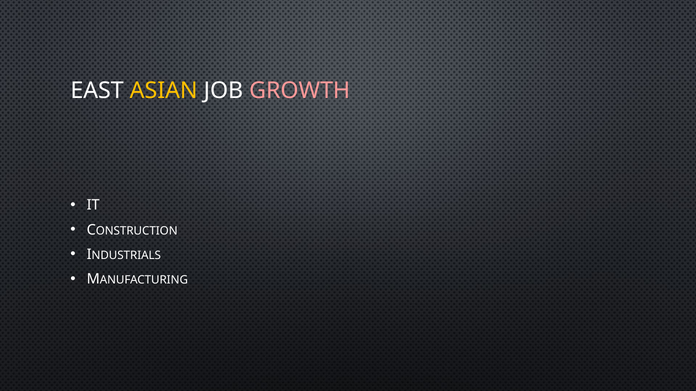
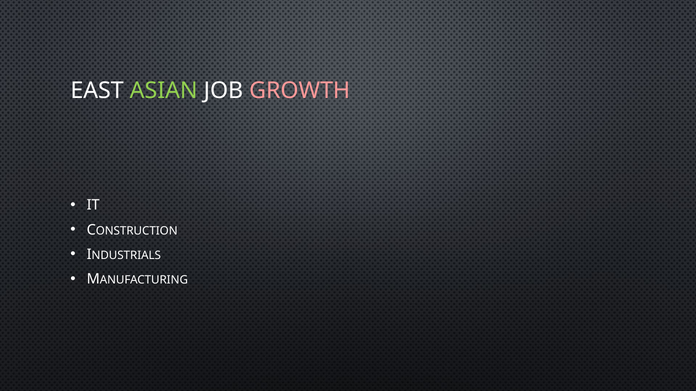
ASIAN colour: yellow -> light green
